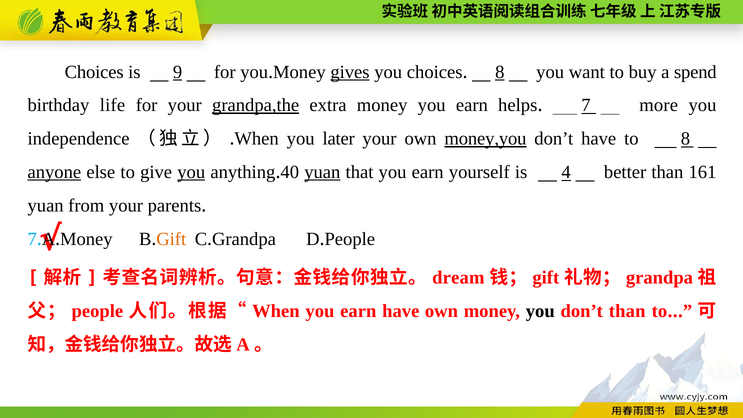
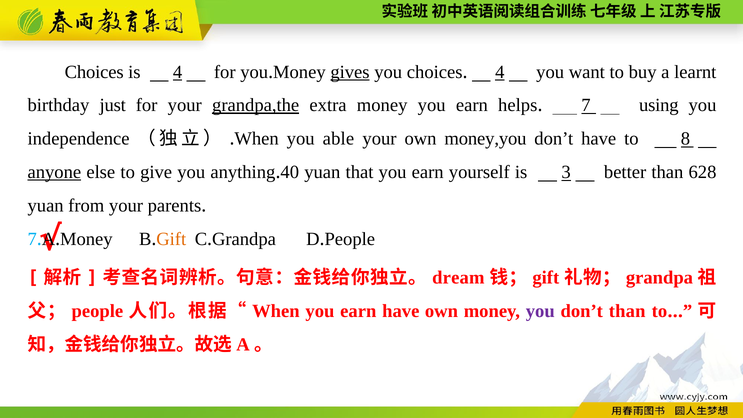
is 9: 9 -> 4
8 at (500, 72): 8 -> 4
spend: spend -> learnt
life: life -> just
more: more -> using
later: later -> able
money,you underline: present -> none
you at (191, 172) underline: present -> none
yuan at (322, 172) underline: present -> none
4: 4 -> 3
161: 161 -> 628
you at (540, 311) colour: black -> purple
